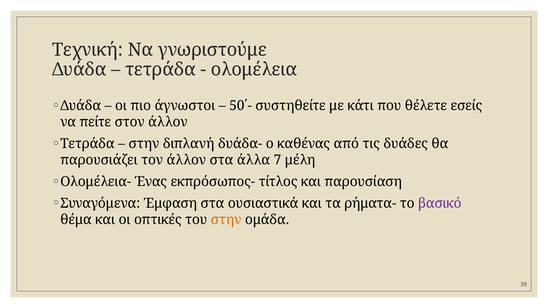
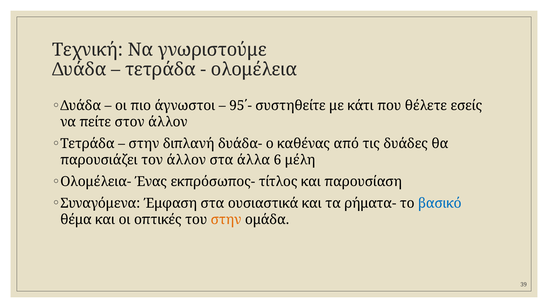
50΄-: 50΄- -> 95΄-
7: 7 -> 6
βασικό colour: purple -> blue
